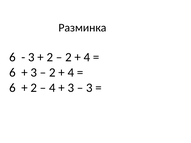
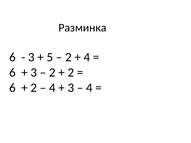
2 at (50, 57): 2 -> 5
4 at (71, 73): 4 -> 2
3 at (89, 88): 3 -> 4
